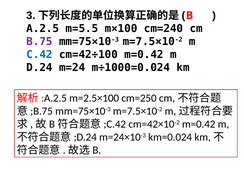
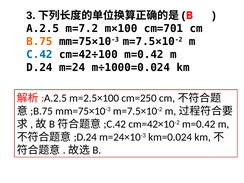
m=5.5: m=5.5 -> m=7.2
cm=240: cm=240 -> cm=701
B.75 colour: purple -> orange
